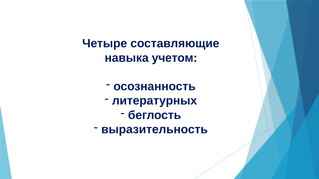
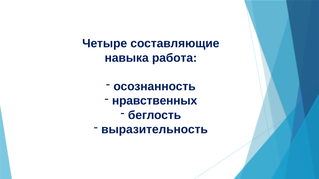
учетом: учетом -> работа
литературных: литературных -> нравственных
